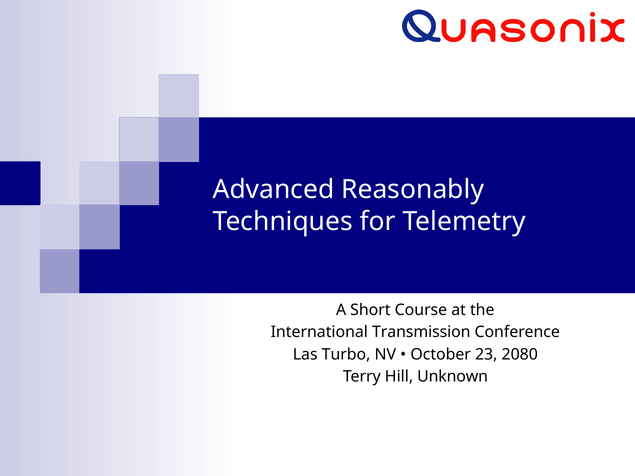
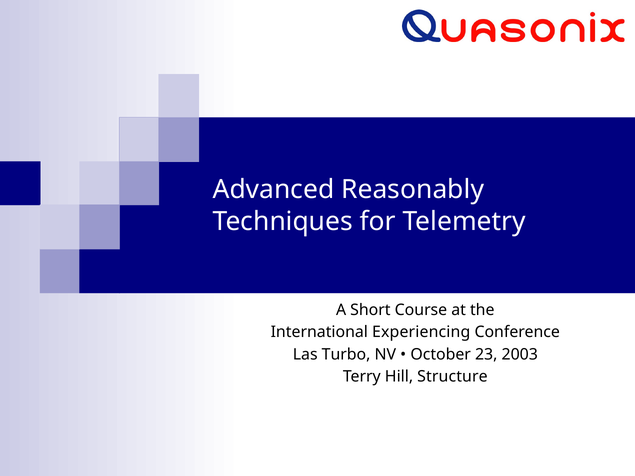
Transmission: Transmission -> Experiencing
2080: 2080 -> 2003
Unknown: Unknown -> Structure
